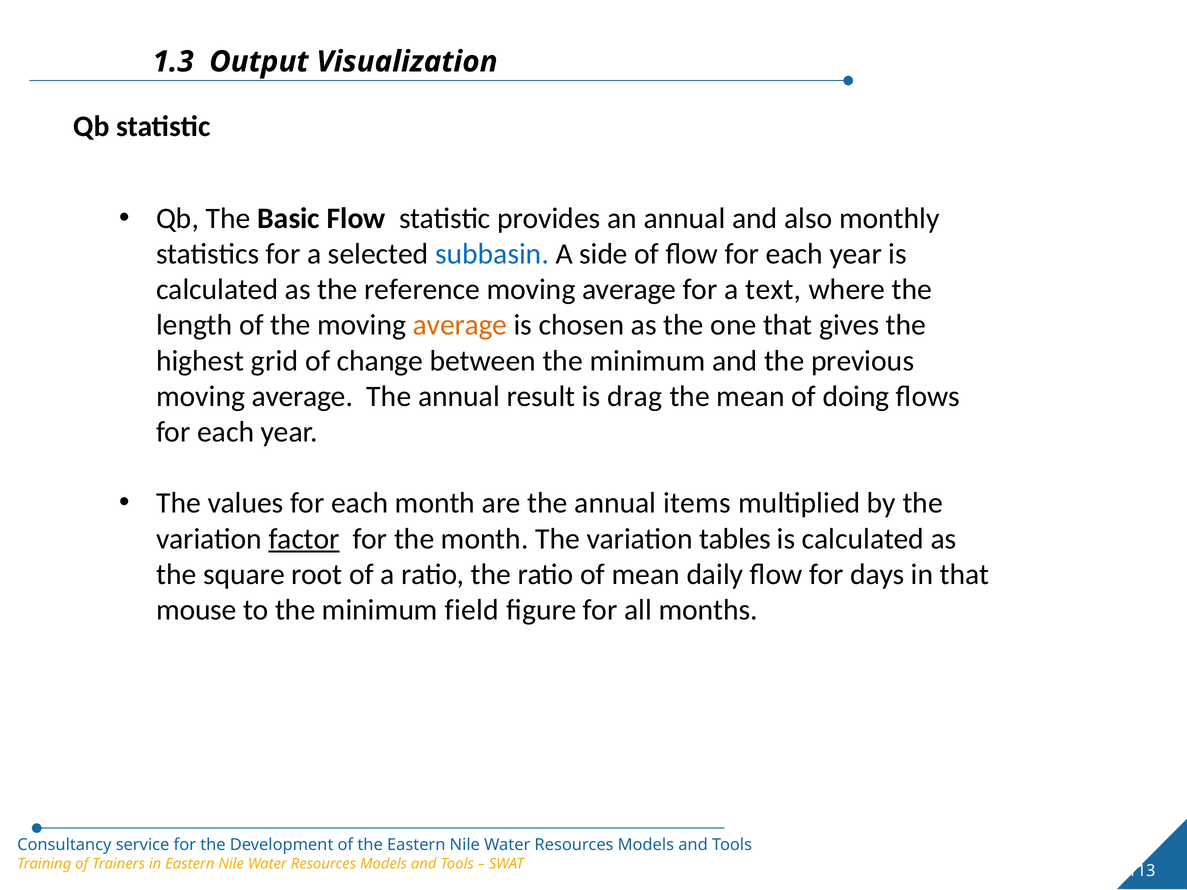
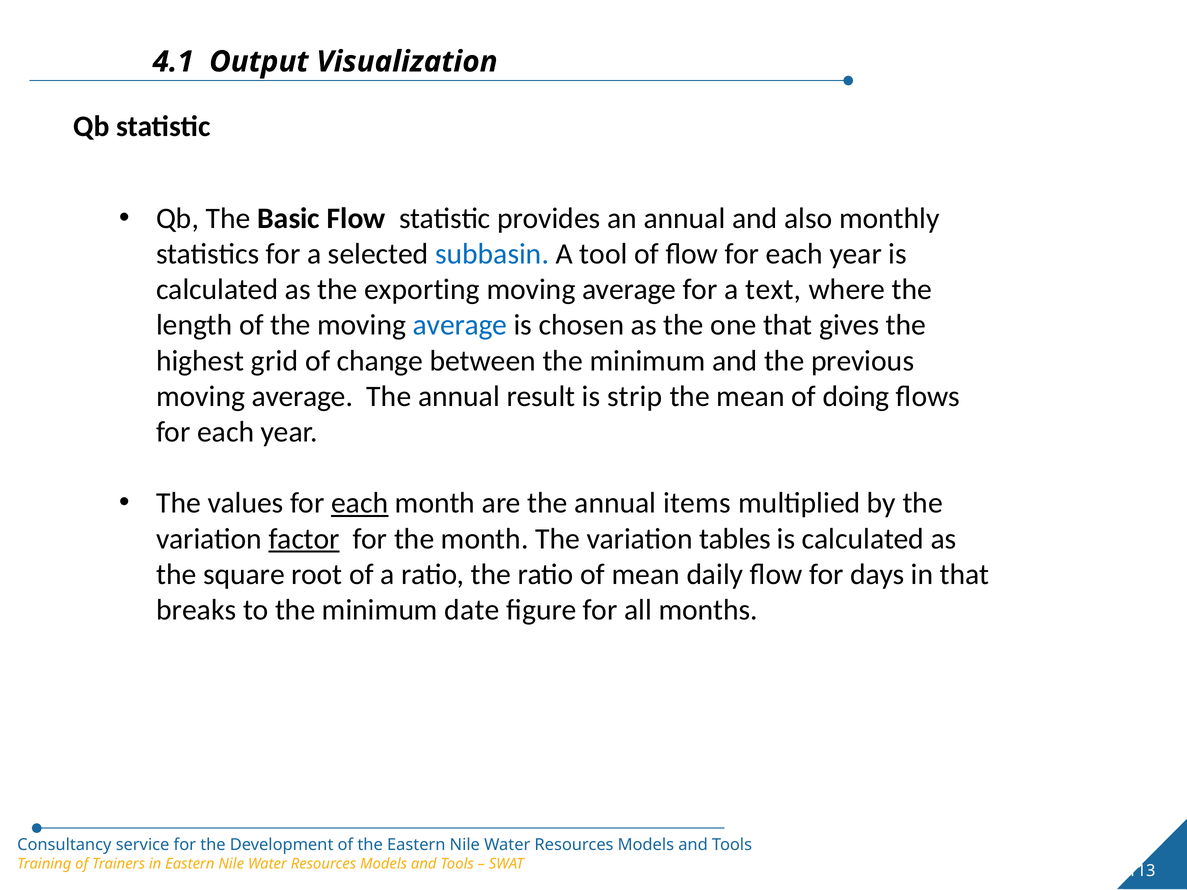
1.3: 1.3 -> 4.1
side: side -> tool
reference: reference -> exporting
average at (460, 325) colour: orange -> blue
drag: drag -> strip
each at (360, 503) underline: none -> present
mouse: mouse -> breaks
field: field -> date
